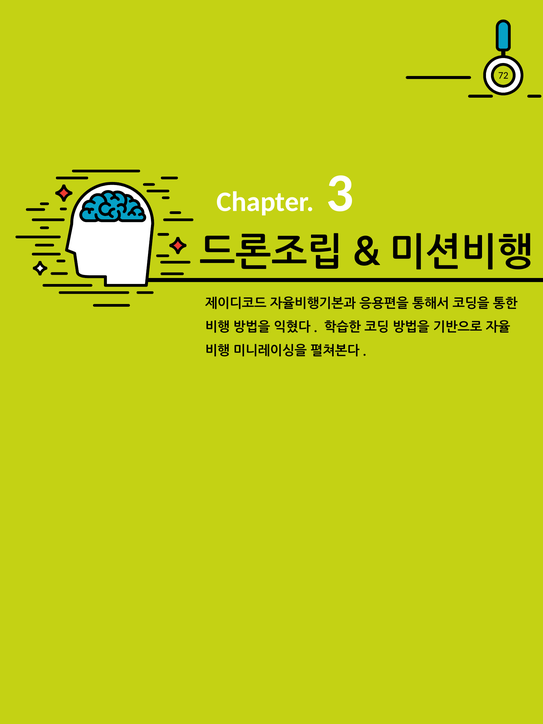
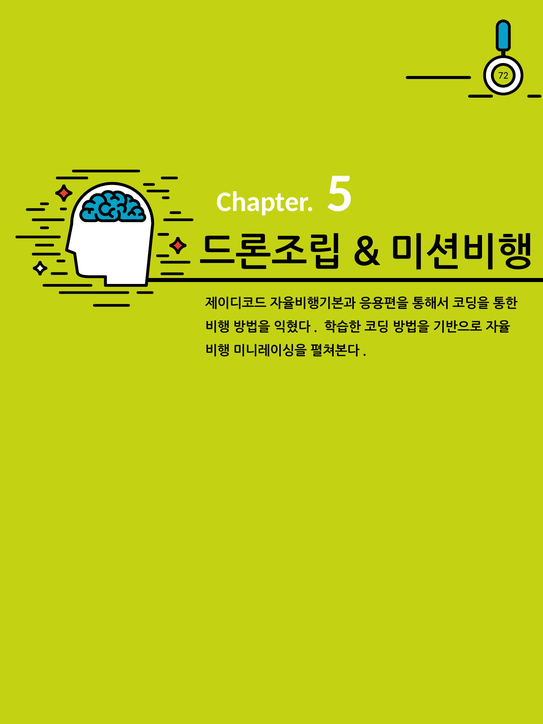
3: 3 -> 5
